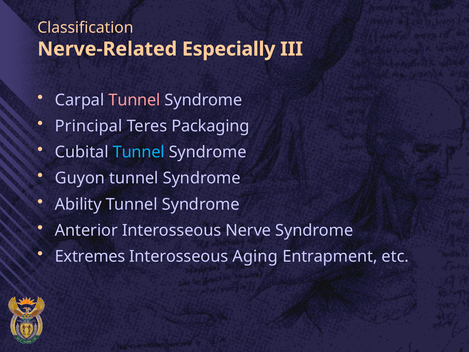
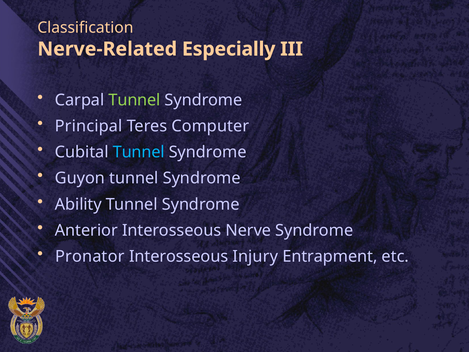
Tunnel at (134, 100) colour: pink -> light green
Packaging: Packaging -> Computer
Extremes: Extremes -> Pronator
Aging: Aging -> Injury
